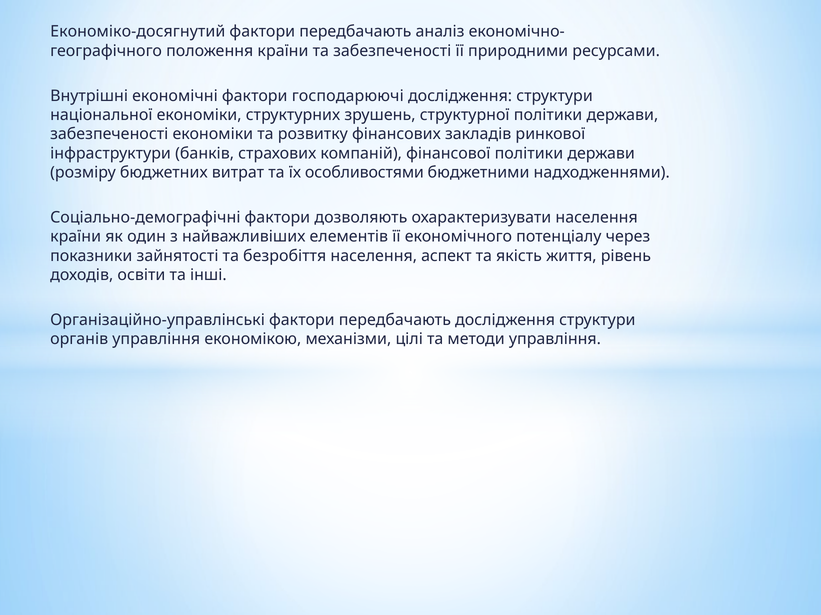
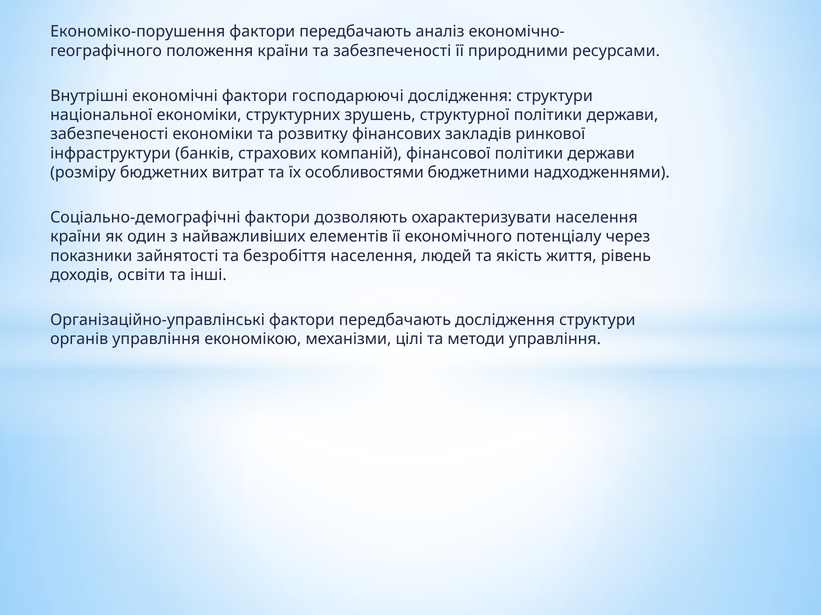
Економіко-досягнутий: Економіко-досягнутий -> Економіко-порушення
аспект: аспект -> людей
